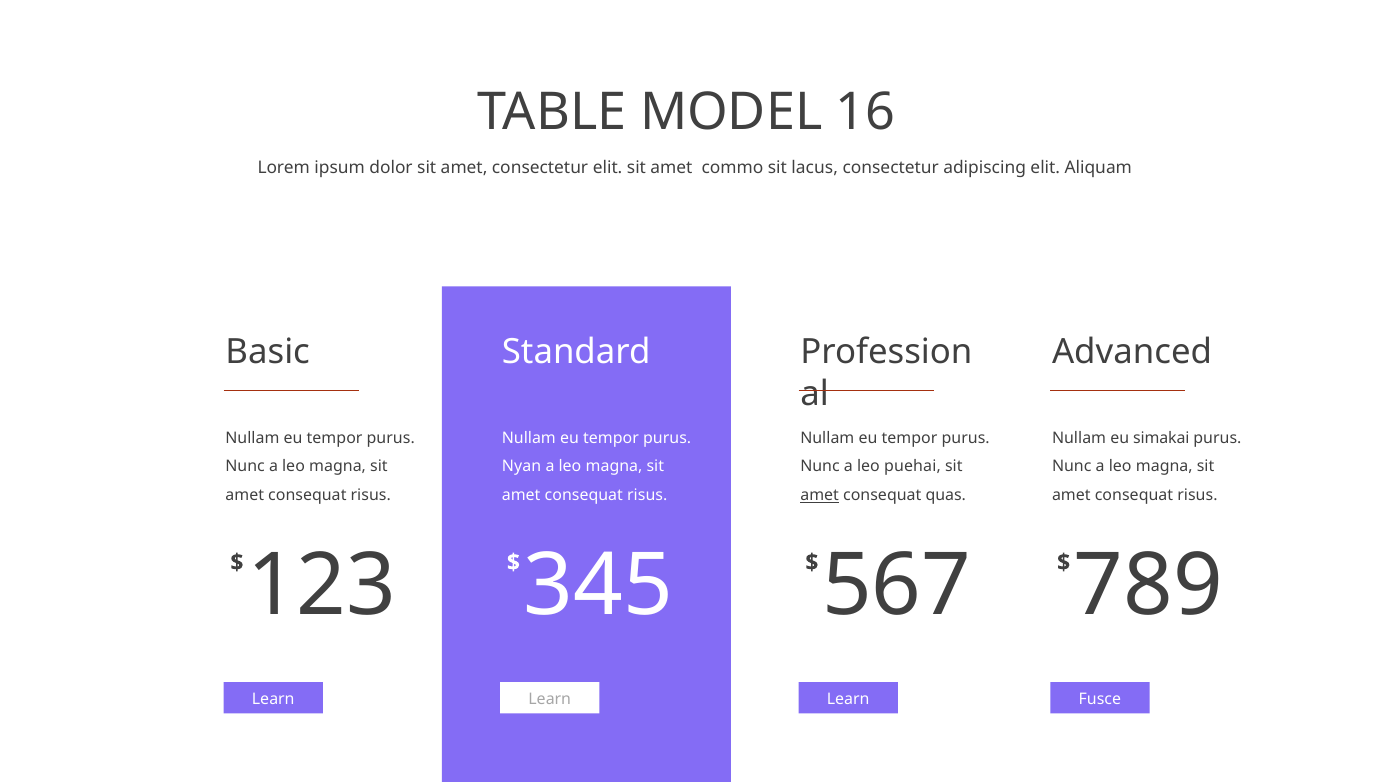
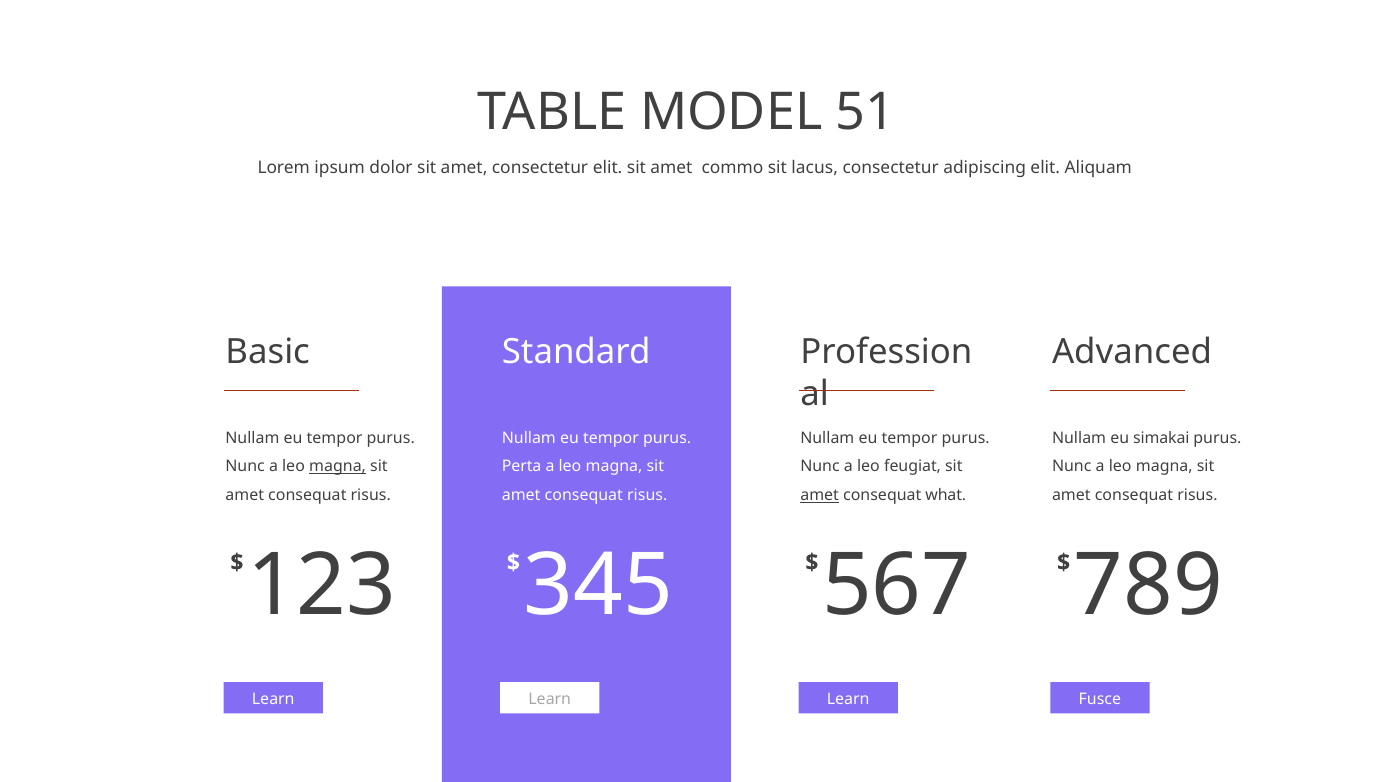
16: 16 -> 51
magna at (338, 467) underline: none -> present
Nyan: Nyan -> Perta
puehai: puehai -> feugiat
quas: quas -> what
